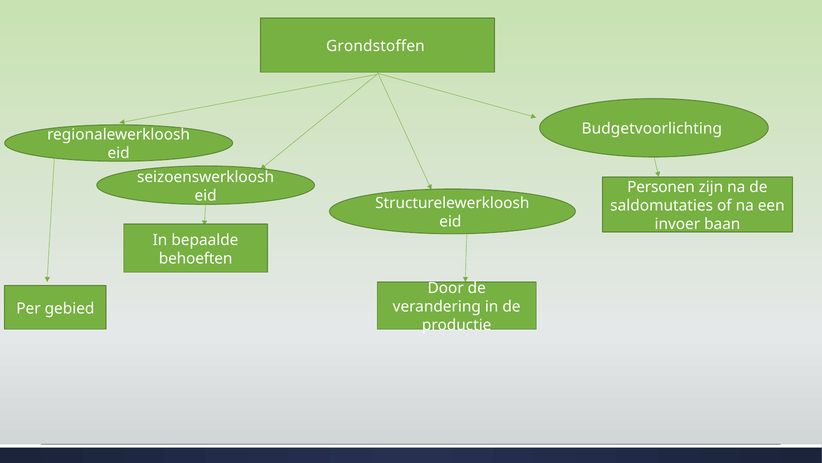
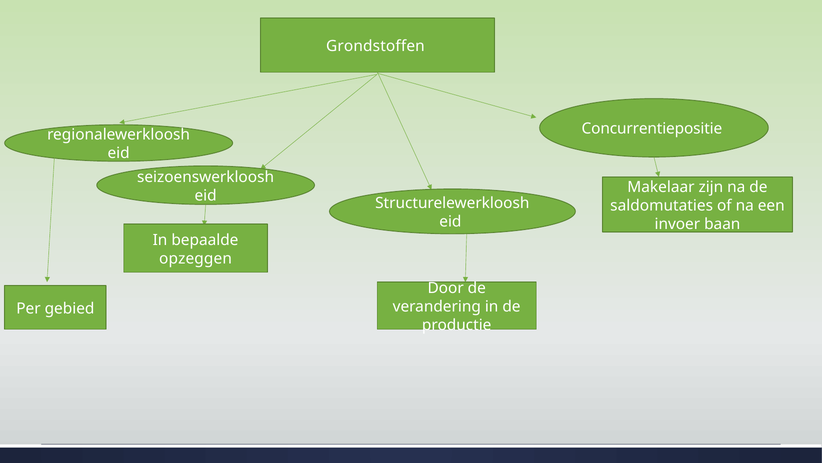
Budgetvoorlichting: Budgetvoorlichting -> Concurrentiepositie
Personen: Personen -> Makelaar
behoeften: behoeften -> opzeggen
